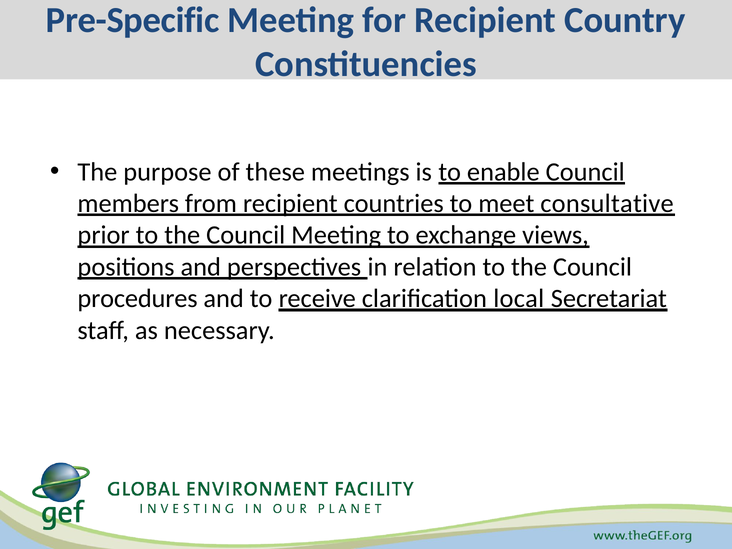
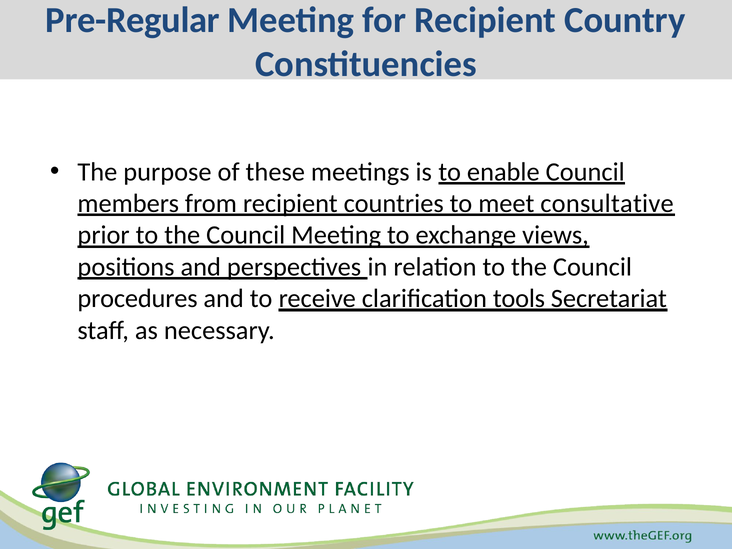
Pre-Specific: Pre-Specific -> Pre-Regular
local: local -> tools
